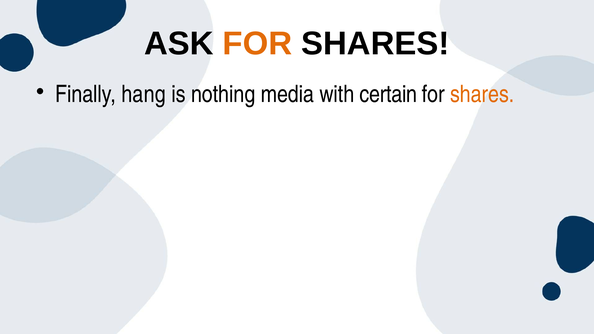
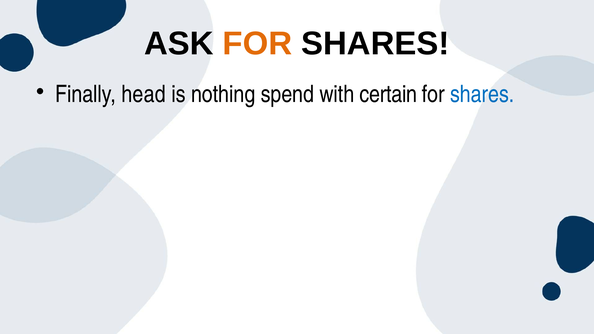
hang: hang -> head
media: media -> spend
shares at (482, 94) colour: orange -> blue
